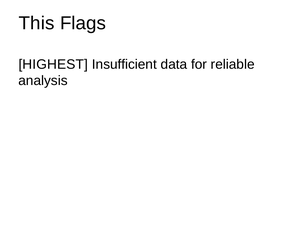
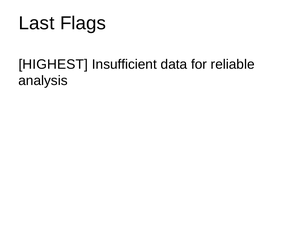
This: This -> Last
